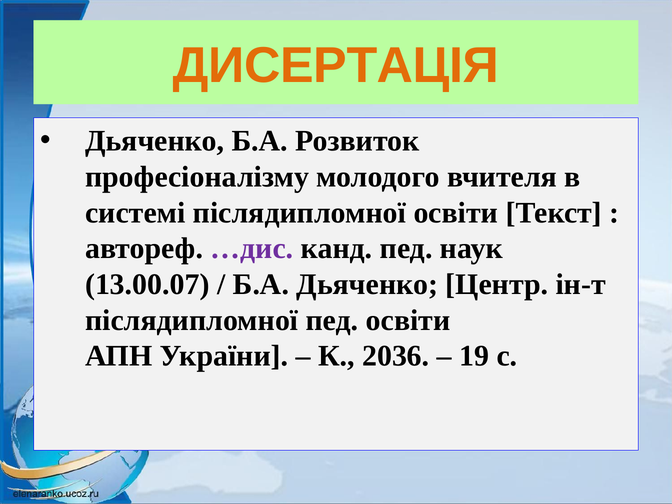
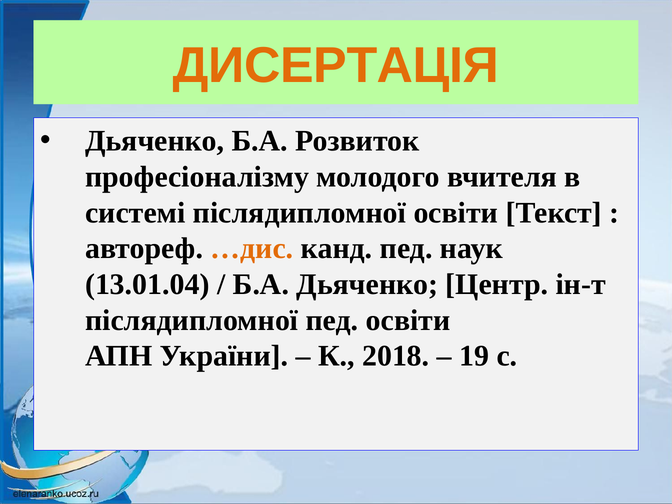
…дис colour: purple -> orange
13.00.07: 13.00.07 -> 13.01.04
2036: 2036 -> 2018
